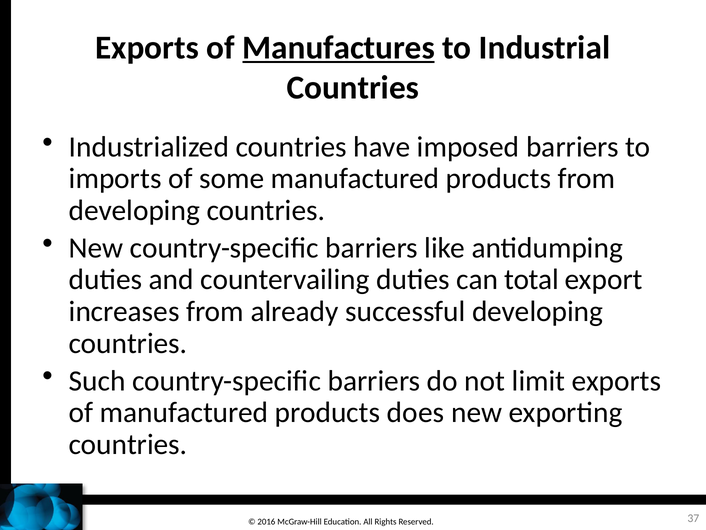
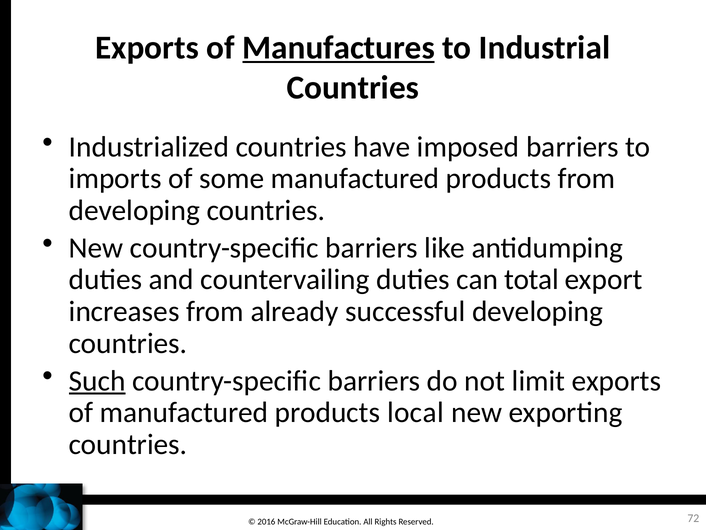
Such underline: none -> present
does: does -> local
37: 37 -> 72
